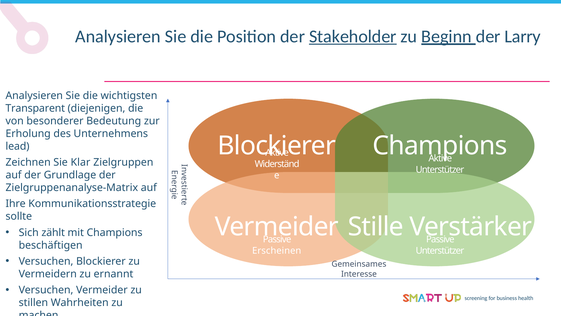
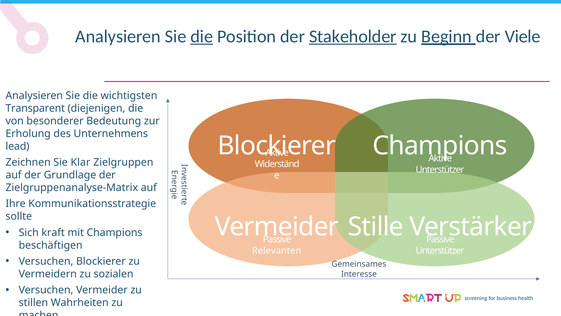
die at (202, 36) underline: none -> present
Larry: Larry -> Viele
zählt: zählt -> kraft
Erscheinen: Erscheinen -> Relevanten
ernannt: ernannt -> sozialen
